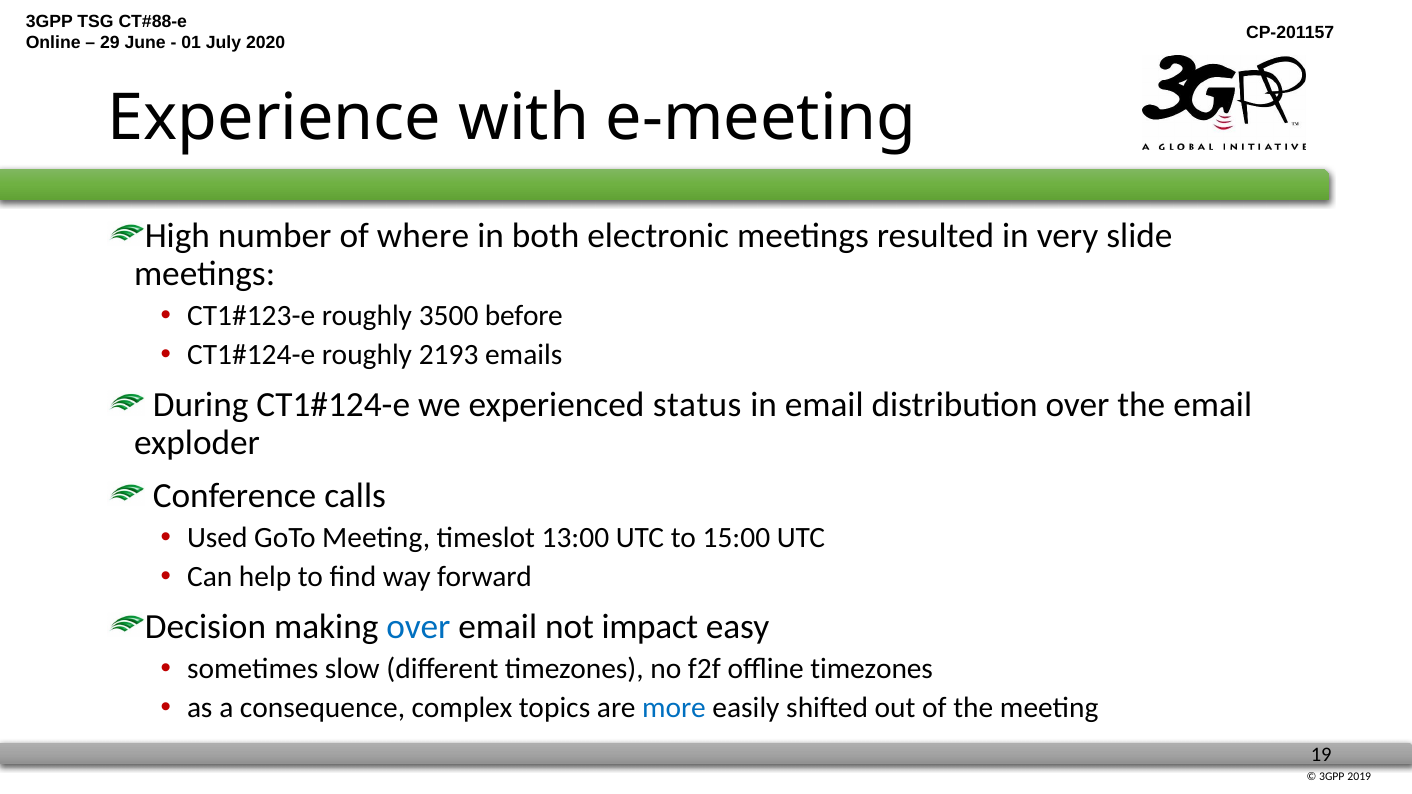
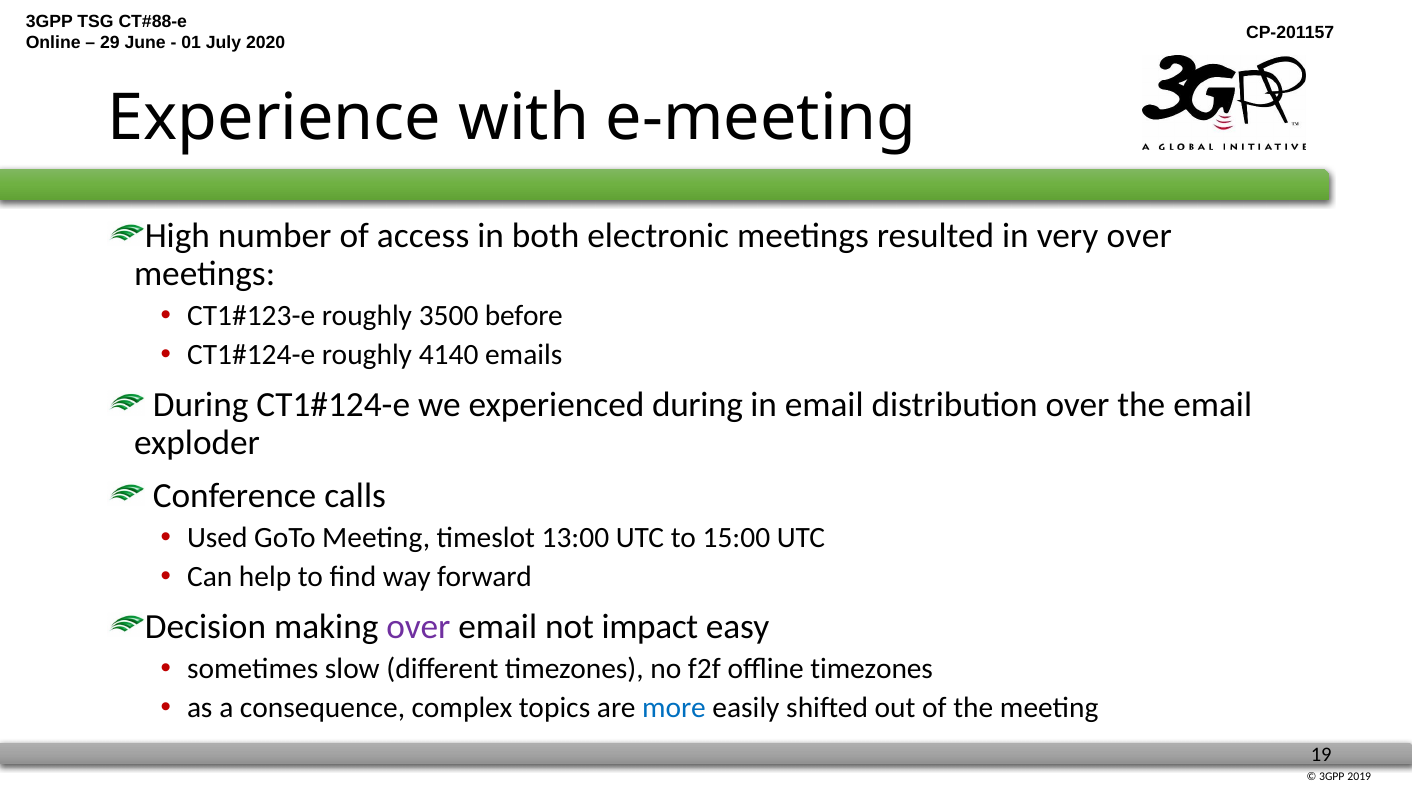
where: where -> access
very slide: slide -> over
2193: 2193 -> 4140
experienced status: status -> during
over at (418, 627) colour: blue -> purple
